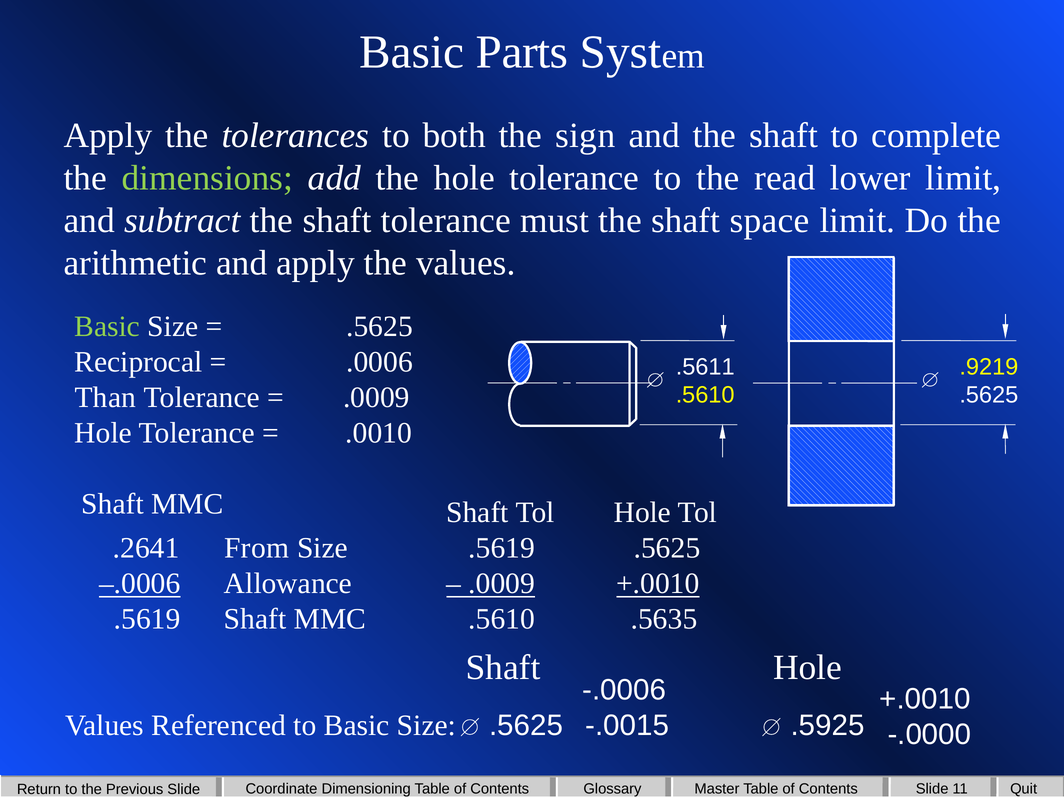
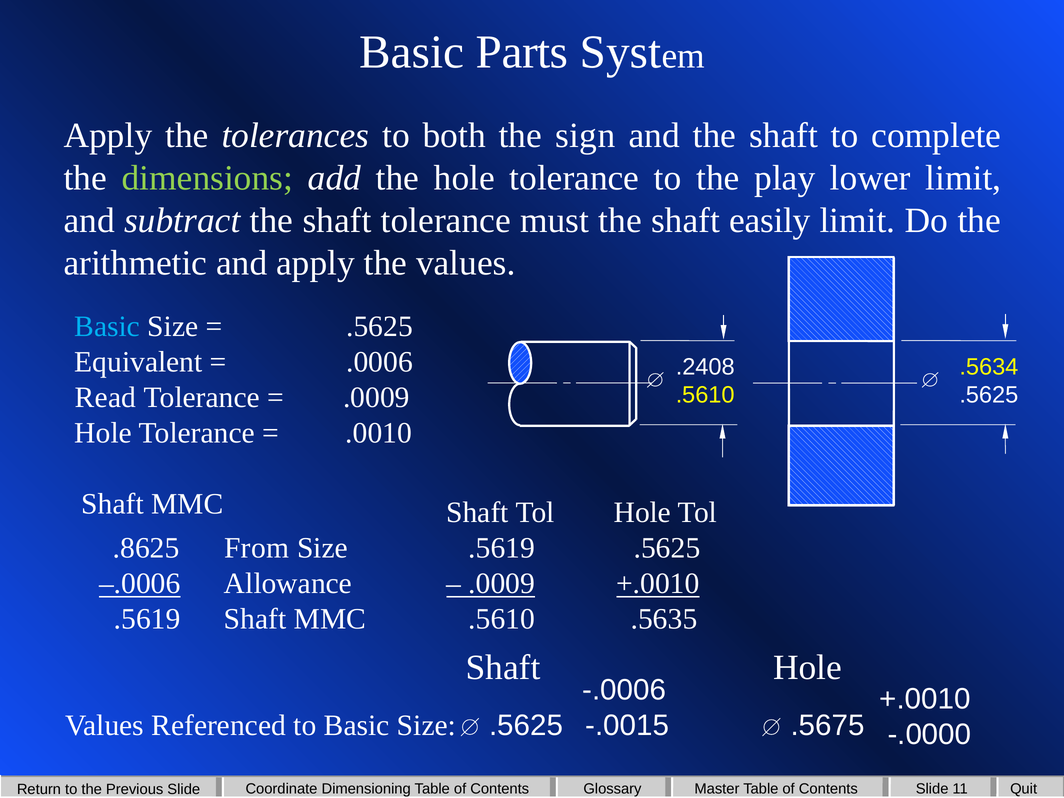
read: read -> play
space: space -> easily
Basic at (107, 326) colour: light green -> light blue
Reciprocal: Reciprocal -> Equivalent
.5611: .5611 -> .2408
.9219: .9219 -> .5634
Than: Than -> Read
.2641: .2641 -> .8625
.5925: .5925 -> .5675
